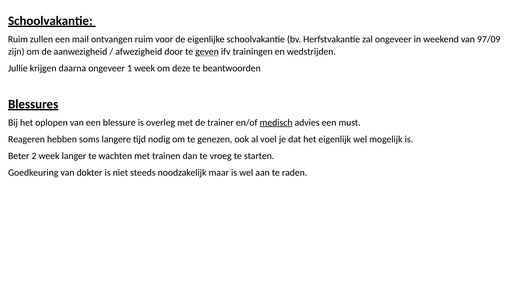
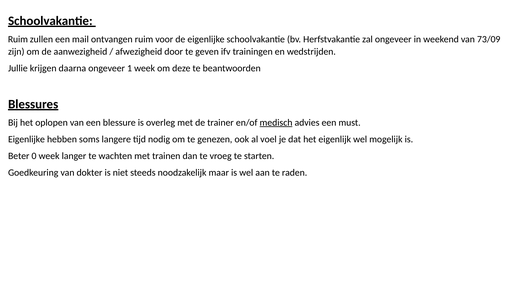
97/09: 97/09 -> 73/09
geven underline: present -> none
Reageren at (26, 139): Reageren -> Eigenlijke
2: 2 -> 0
